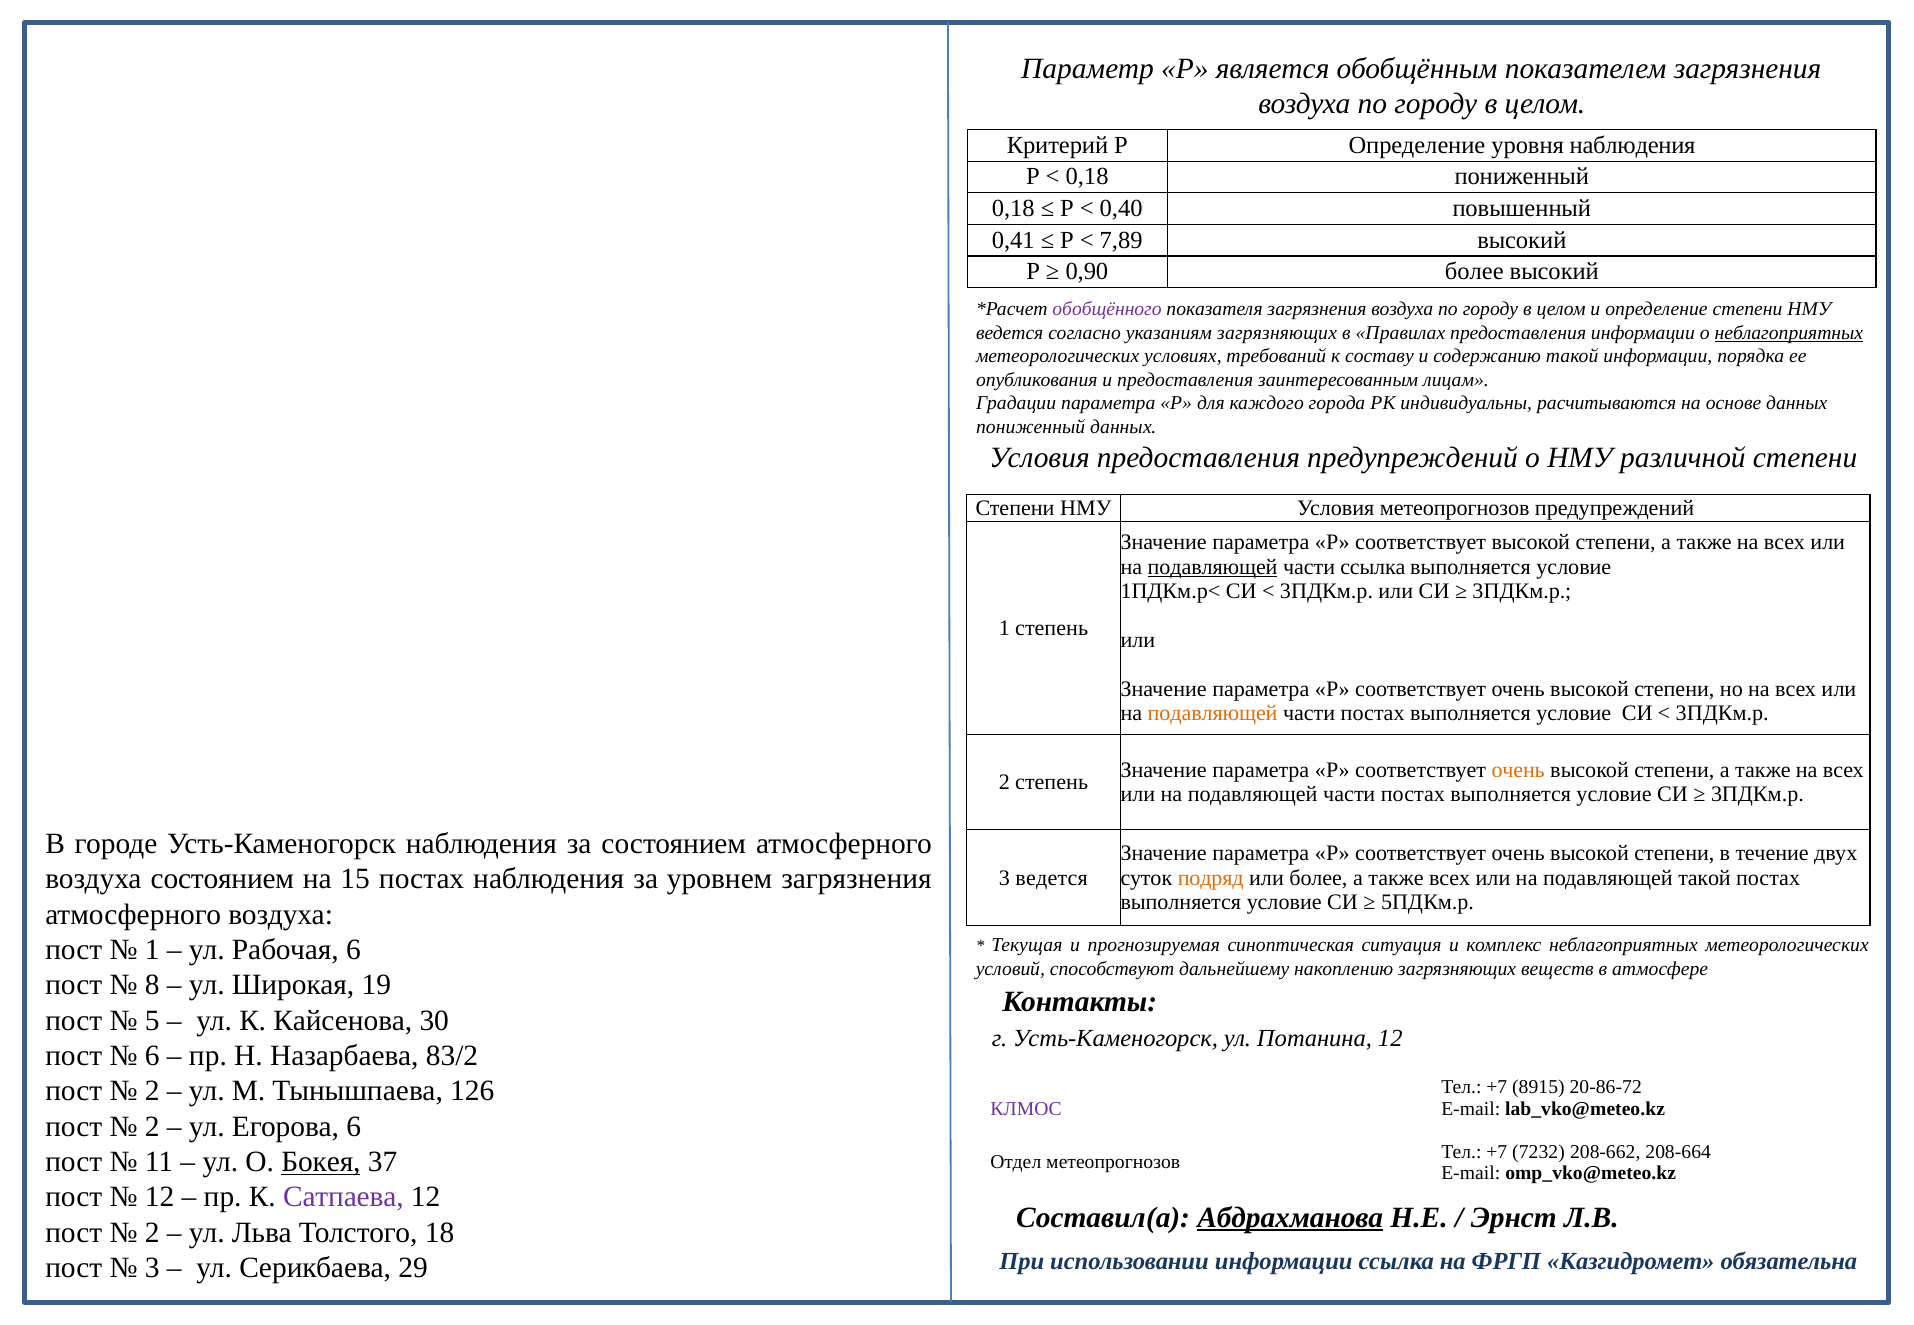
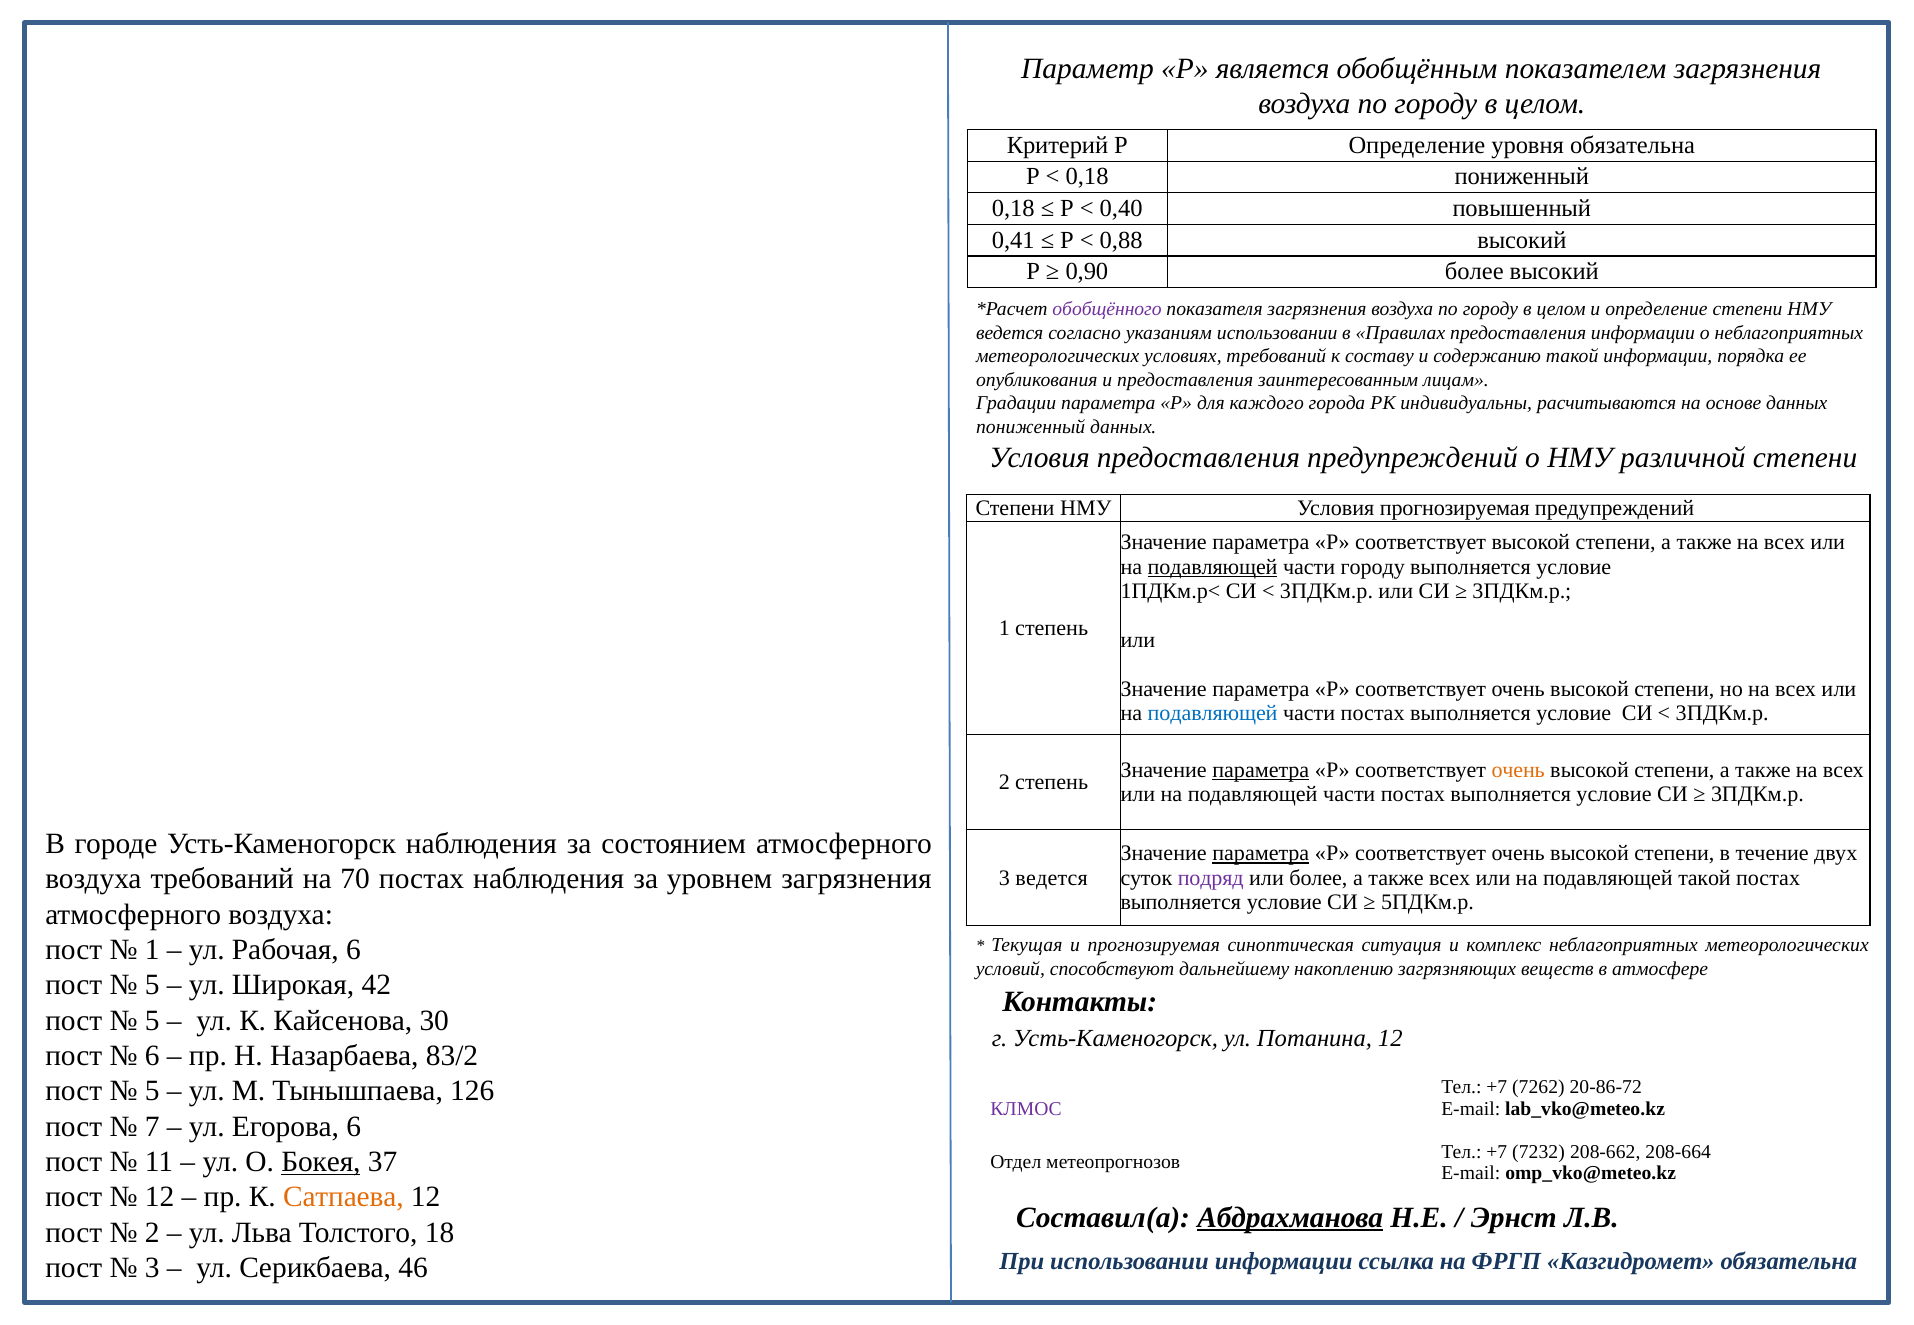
уровня наблюдения: наблюдения -> обязательна
7,89: 7,89 -> 0,88
указаниям загрязняющих: загрязняющих -> использовании
неблагоприятных at (1789, 333) underline: present -> none
Условия метеопрогнозов: метеопрогнозов -> прогнозируемая
части ссылка: ссылка -> городу
подавляющей at (1213, 714) colour: orange -> blue
параметра at (1261, 770) underline: none -> present
параметра at (1261, 853) underline: none -> present
воздуха состоянием: состоянием -> требований
15: 15 -> 70
подряд colour: orange -> purple
8 at (152, 985): 8 -> 5
19: 19 -> 42
2 at (152, 1091): 2 -> 5
8915: 8915 -> 7262
2 at (152, 1127): 2 -> 7
Сатпаева colour: purple -> orange
29: 29 -> 46
